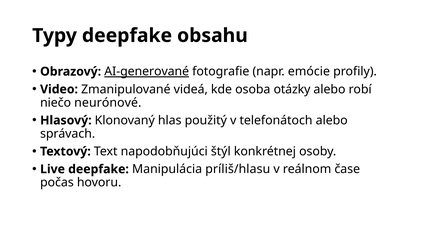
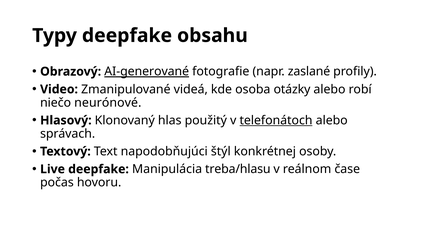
emócie: emócie -> zaslané
telefonátoch underline: none -> present
príliš/hlasu: príliš/hlasu -> treba/hlasu
